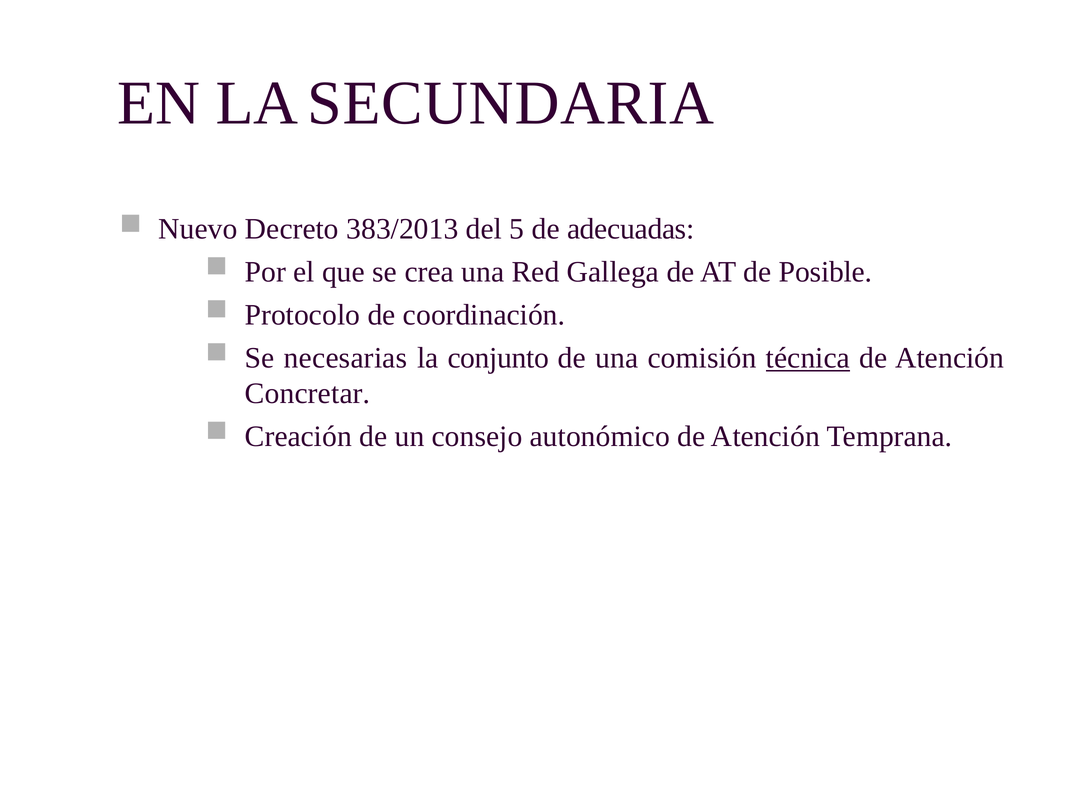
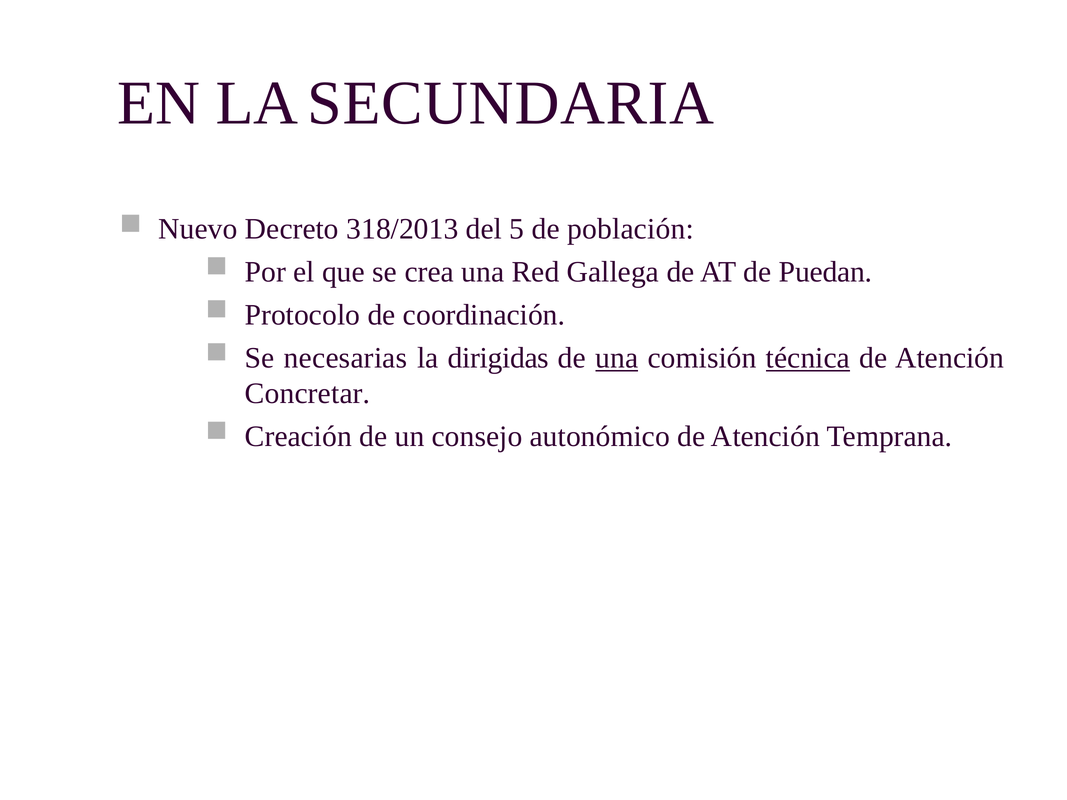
383/2013: 383/2013 -> 318/2013
adecuadas: adecuadas -> población
Posible: Posible -> Puedan
conjunto: conjunto -> dirigidas
una at (617, 358) underline: none -> present
